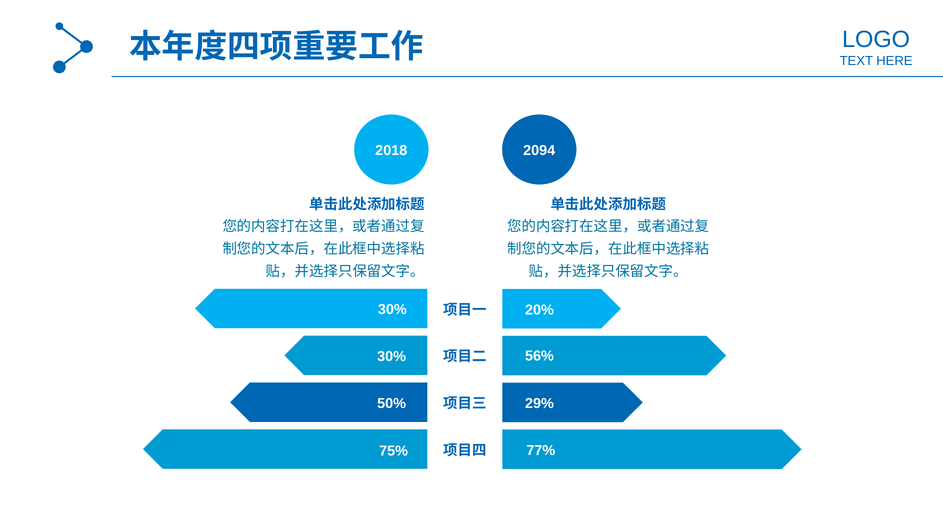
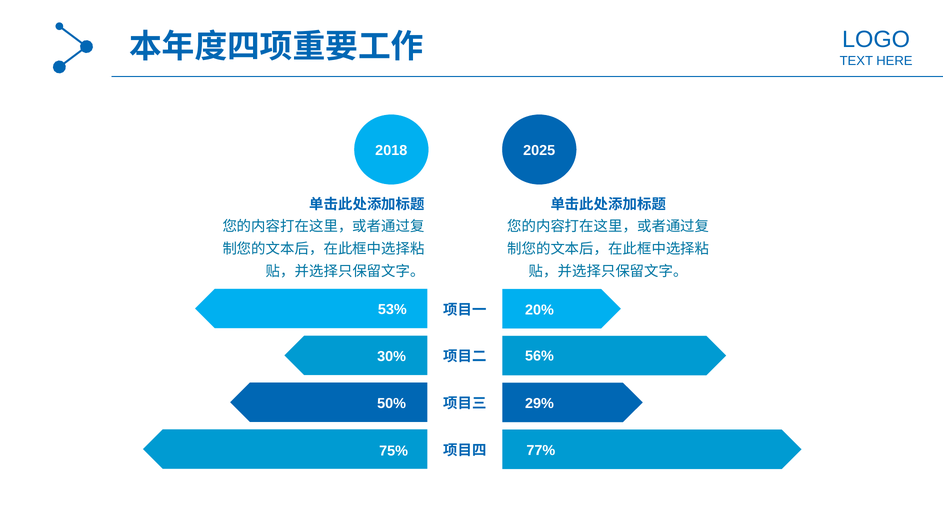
2094: 2094 -> 2025
30% at (392, 310): 30% -> 53%
